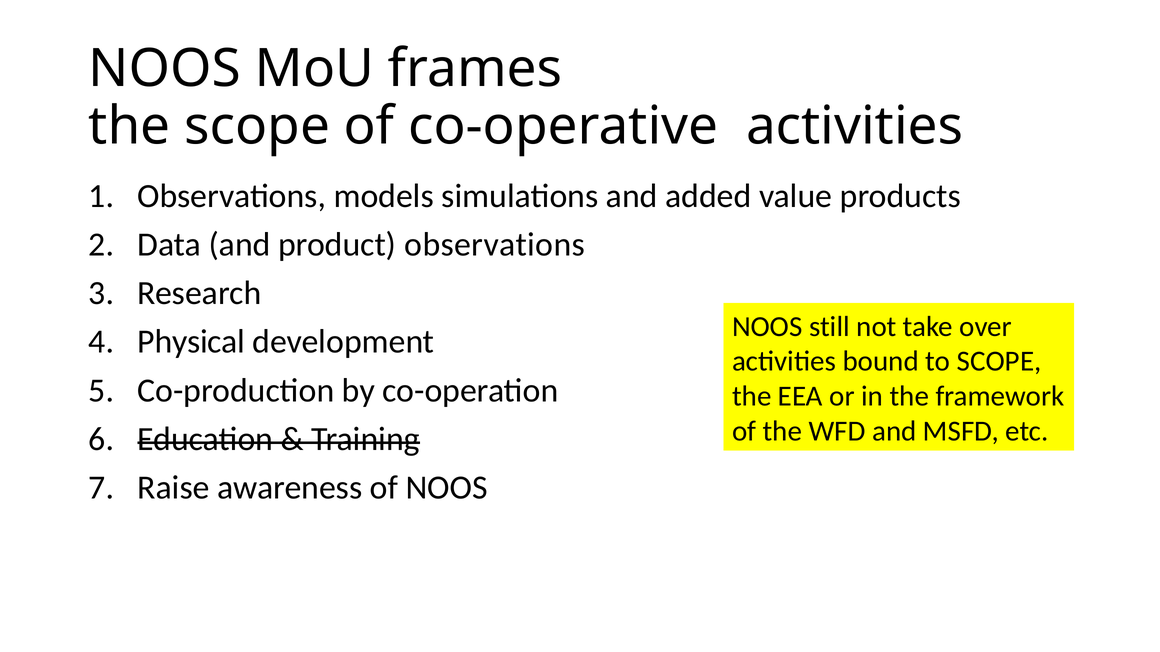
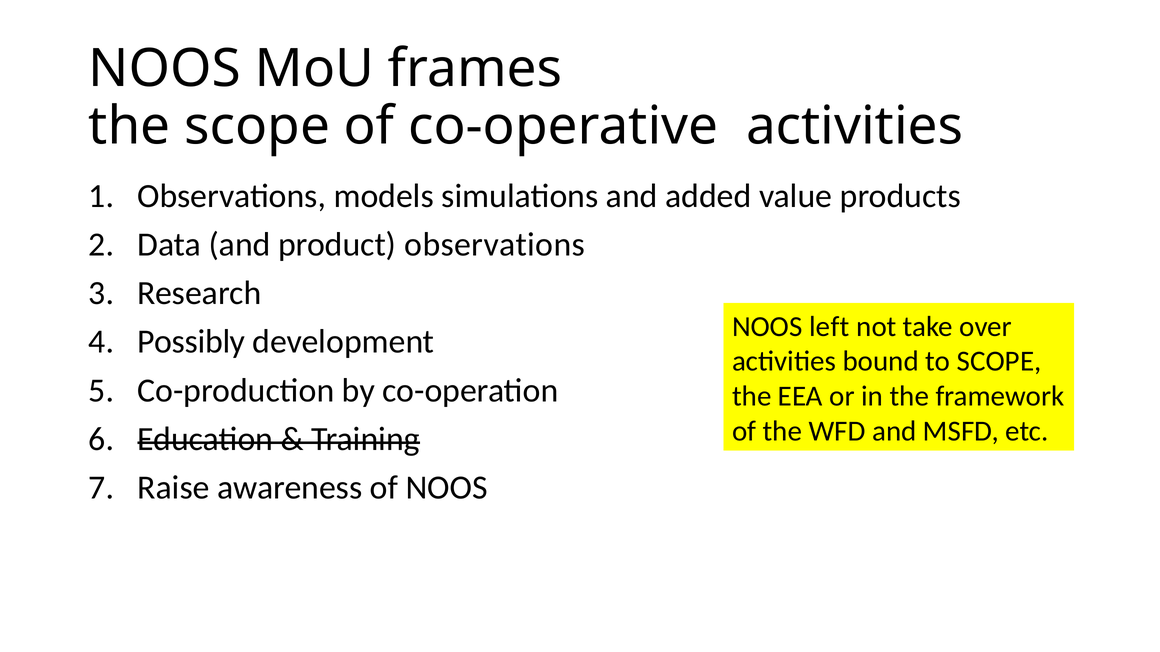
still: still -> left
Physical: Physical -> Possibly
